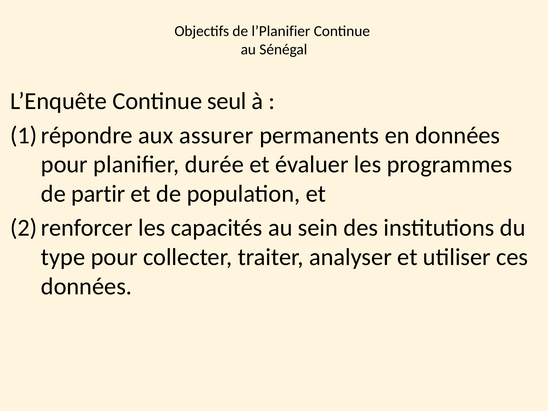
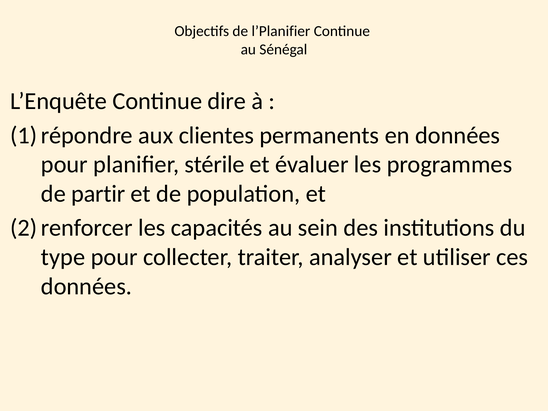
seul: seul -> dire
assurer: assurer -> clientes
durée: durée -> stérile
